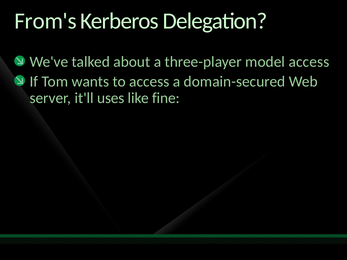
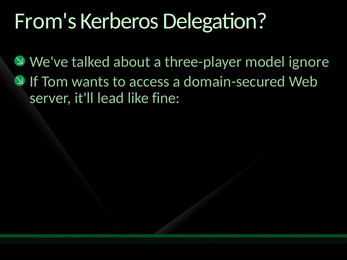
model access: access -> ignore
uses: uses -> lead
